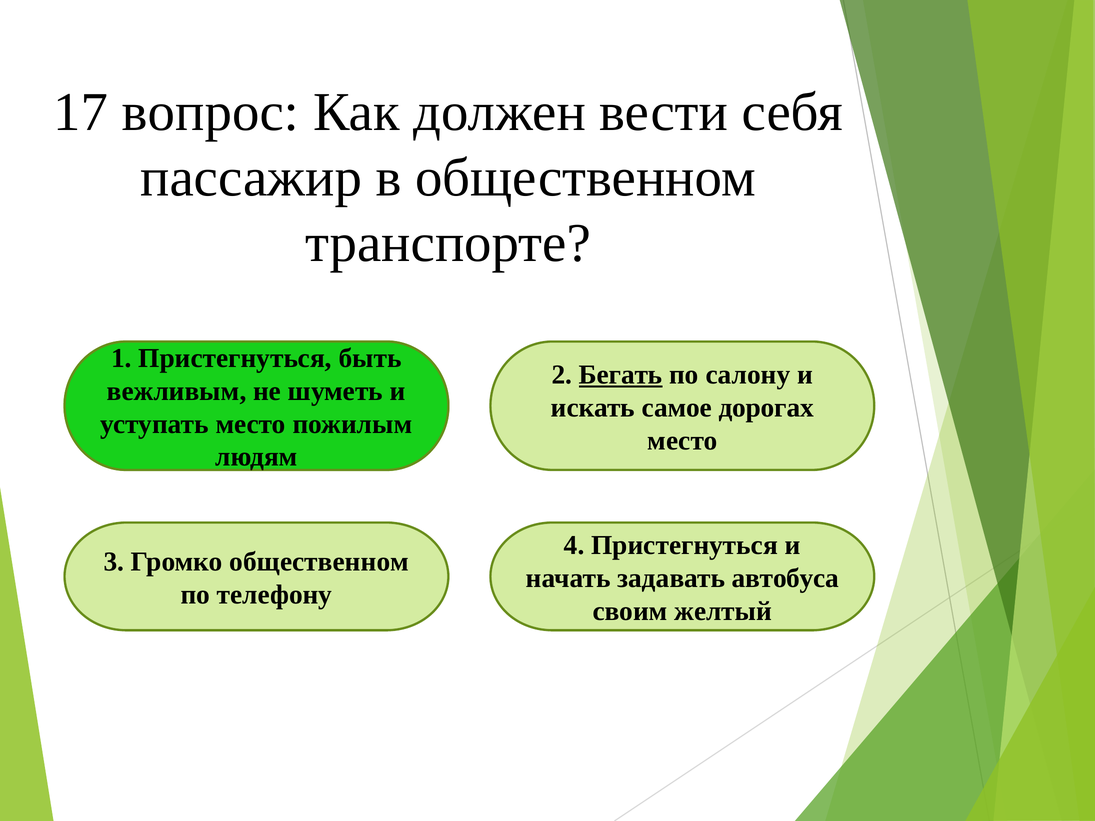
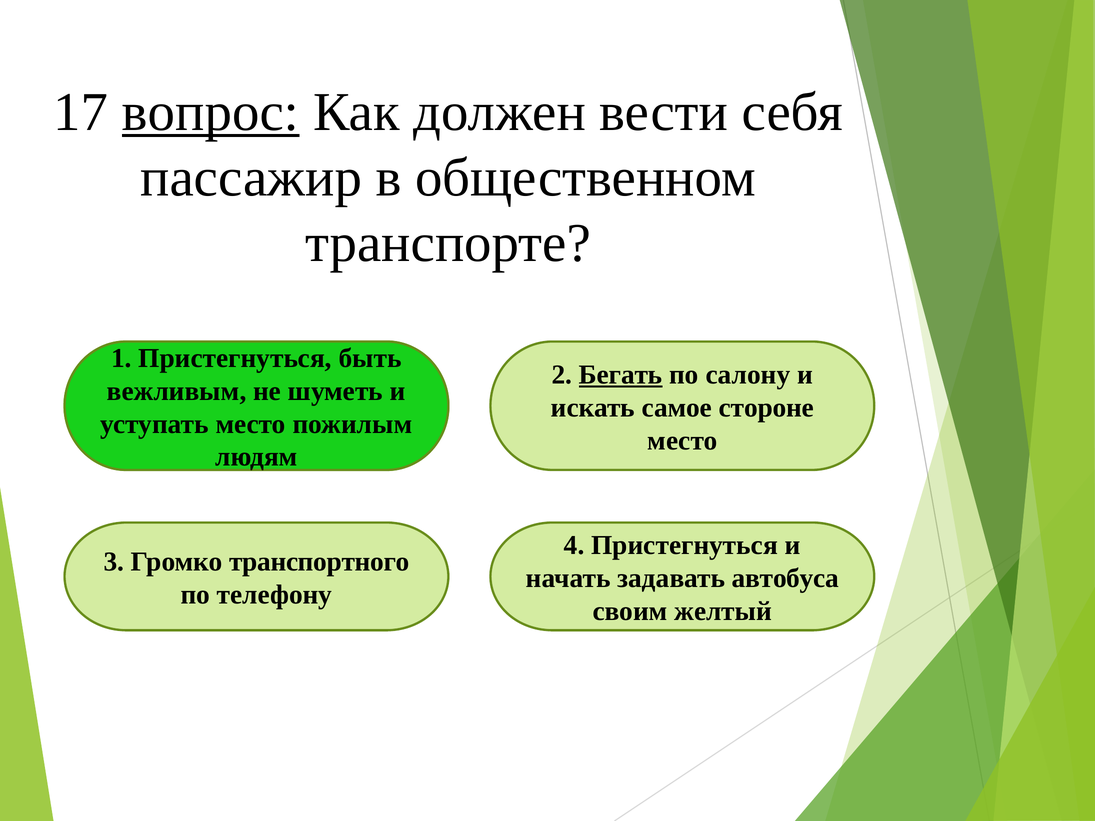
вопрос underline: none -> present
дорогах: дорогах -> стороне
Громко общественном: общественном -> транспортного
